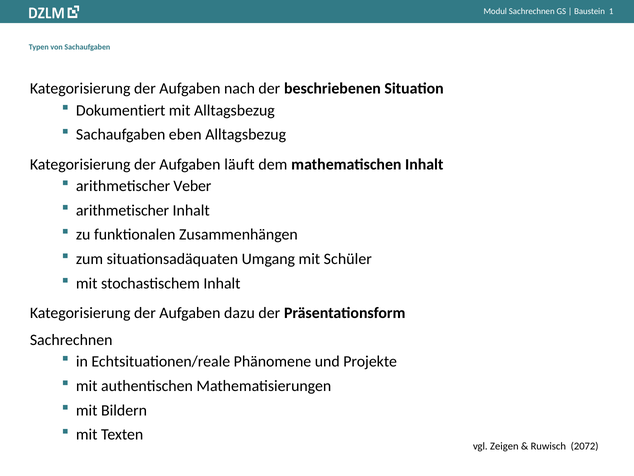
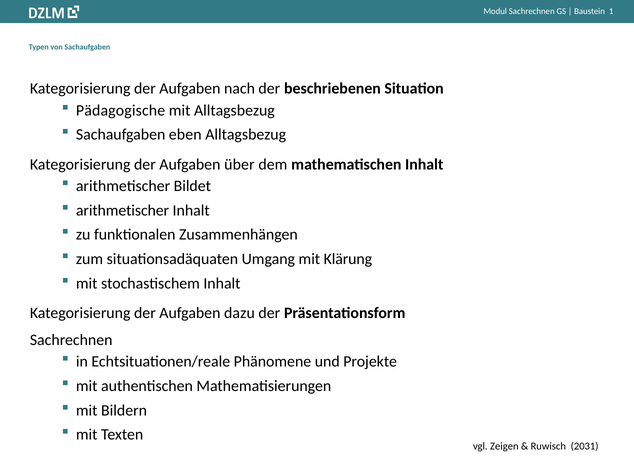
Dokumentiert: Dokumentiert -> Pädagogische
läuft: läuft -> über
Veber: Veber -> Bildet
Schüler: Schüler -> Klärung
2072: 2072 -> 2031
